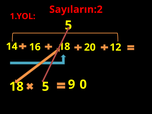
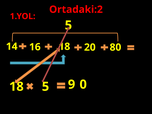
Sayıların:2: Sayıların:2 -> Ortadaki:2
12: 12 -> 80
